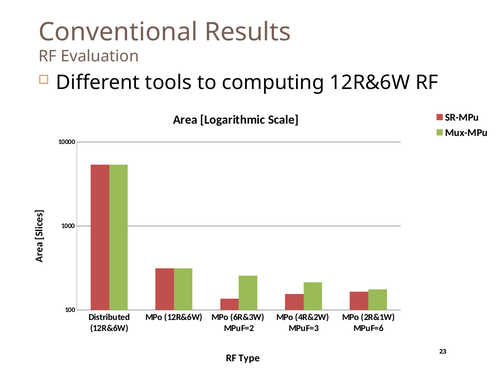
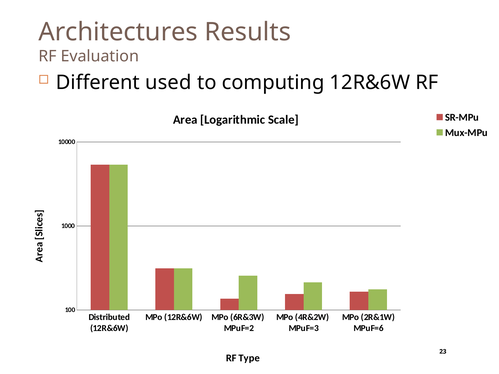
Conventional: Conventional -> Architectures
tools: tools -> used
